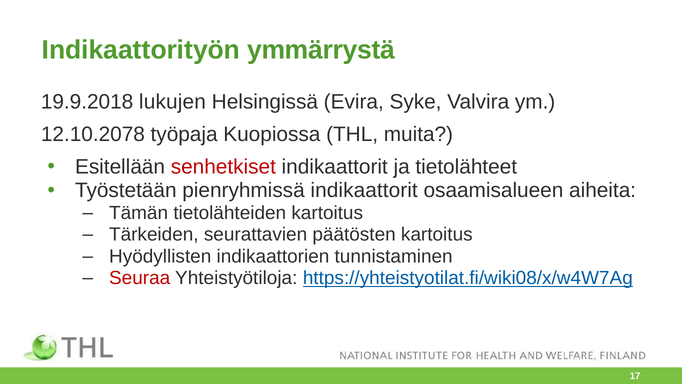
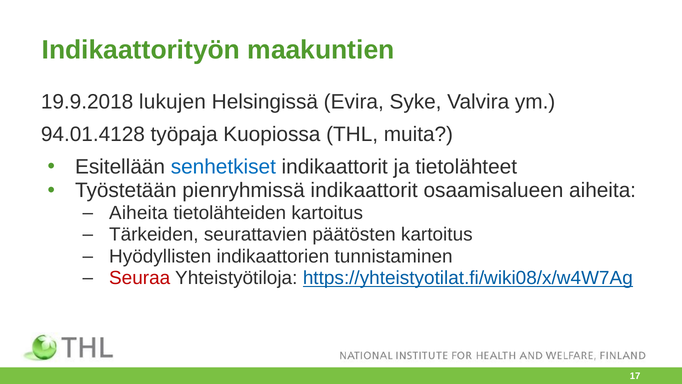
ymmärrystä: ymmärrystä -> maakuntien
12.10.2078: 12.10.2078 -> 94.01.4128
senhetkiset colour: red -> blue
Tämän at (139, 213): Tämän -> Aiheita
